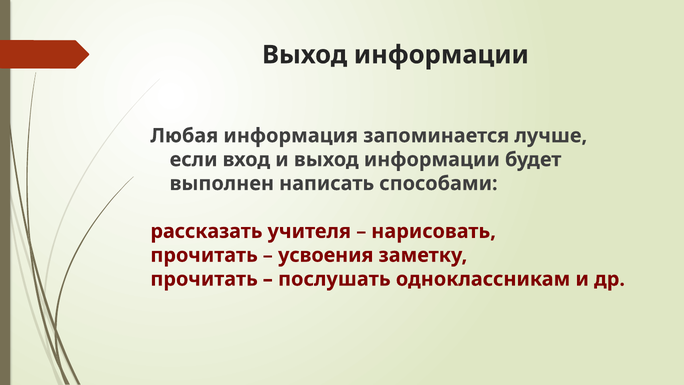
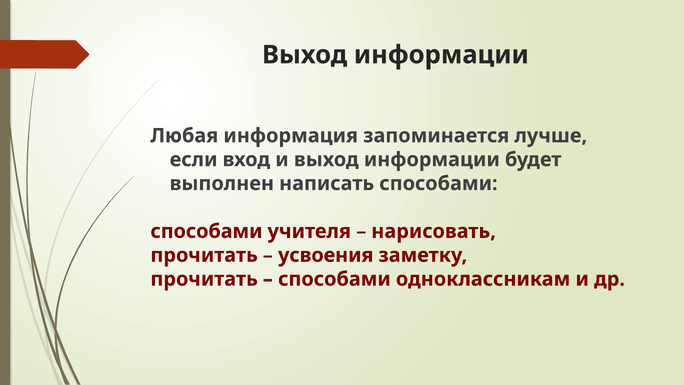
рассказать at (206, 231): рассказать -> способами
послушать at (334, 279): послушать -> способами
